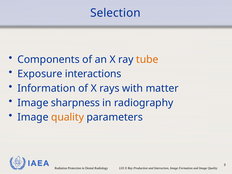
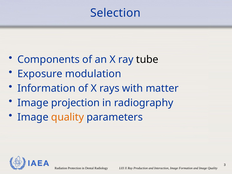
tube colour: orange -> black
interactions: interactions -> modulation
sharpness: sharpness -> projection
